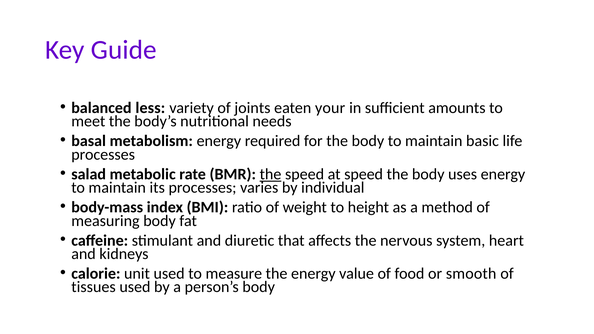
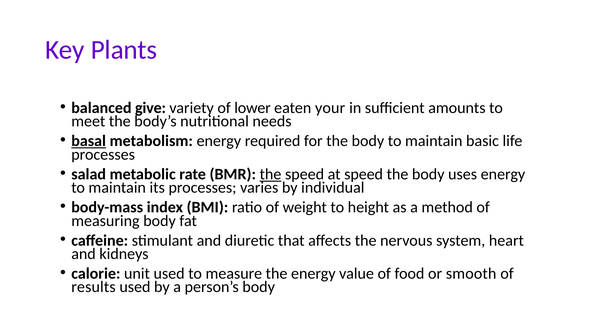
Guide: Guide -> Plants
less: less -> give
joints: joints -> lower
basal underline: none -> present
tissues: tissues -> results
